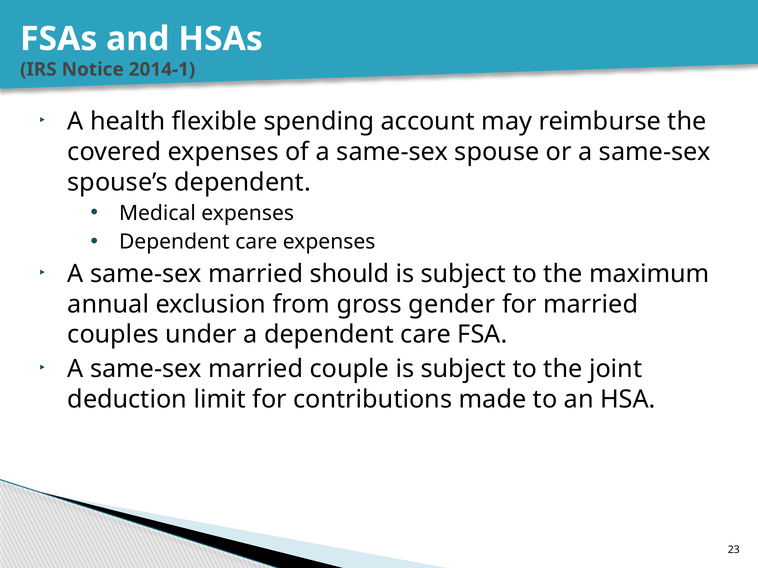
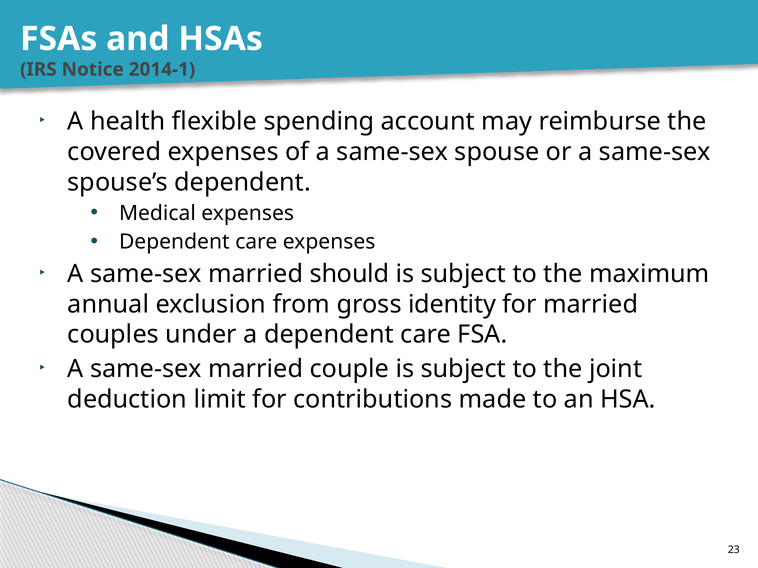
gender: gender -> identity
